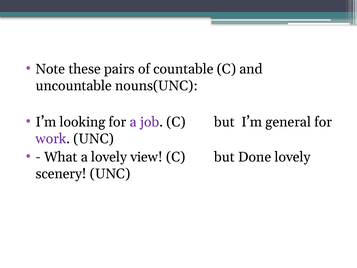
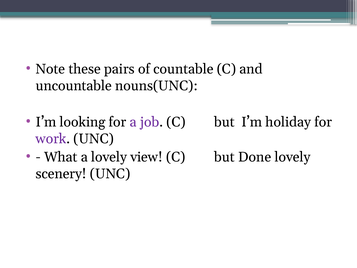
general: general -> holiday
